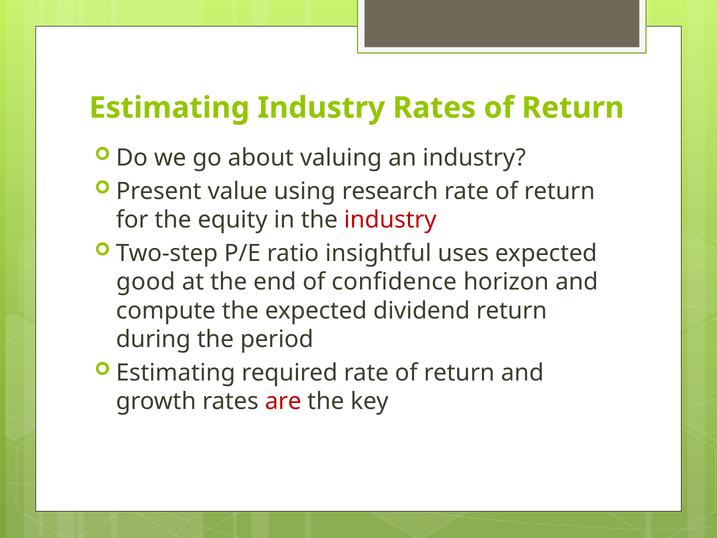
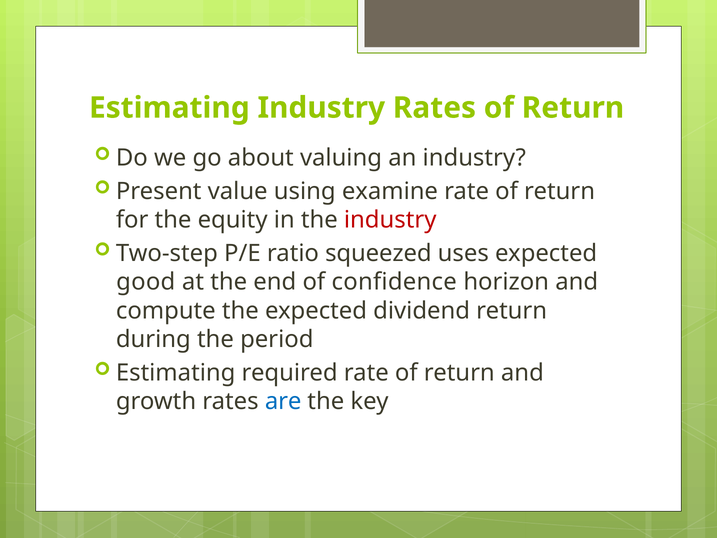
research: research -> examine
insightful: insightful -> squeezed
are colour: red -> blue
